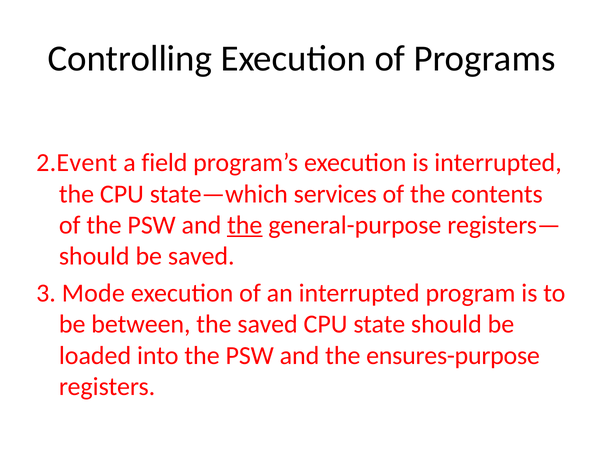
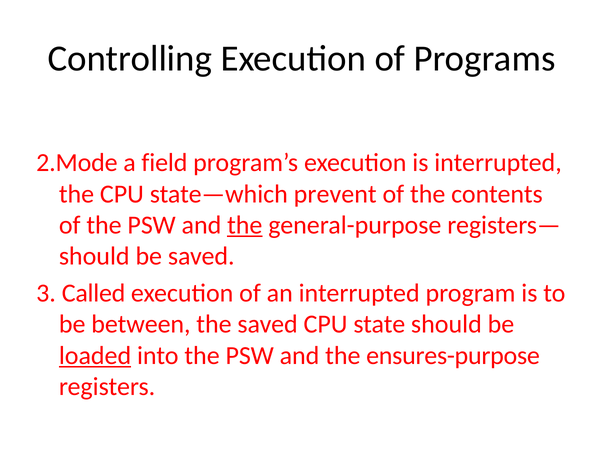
2.Event: 2.Event -> 2.Mode
services: services -> prevent
Mode: Mode -> Called
loaded underline: none -> present
